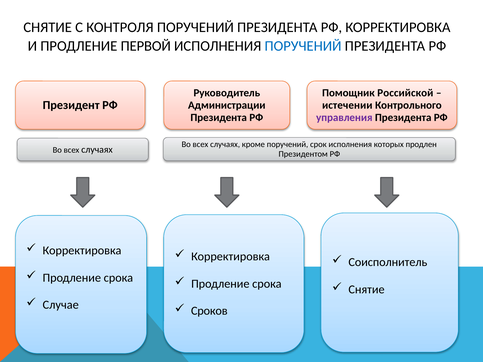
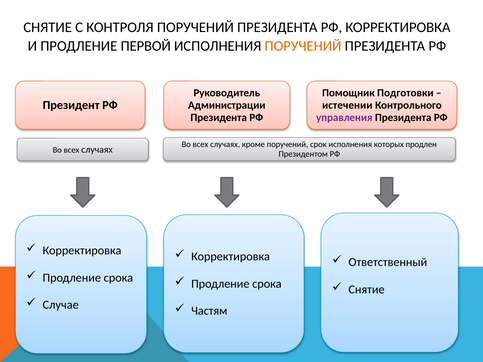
ПОРУЧЕНИЙ at (303, 46) colour: blue -> orange
Российской: Российской -> Подготовки
Соисполнитель: Соисполнитель -> Ответственный
Сроков: Сроков -> Частям
